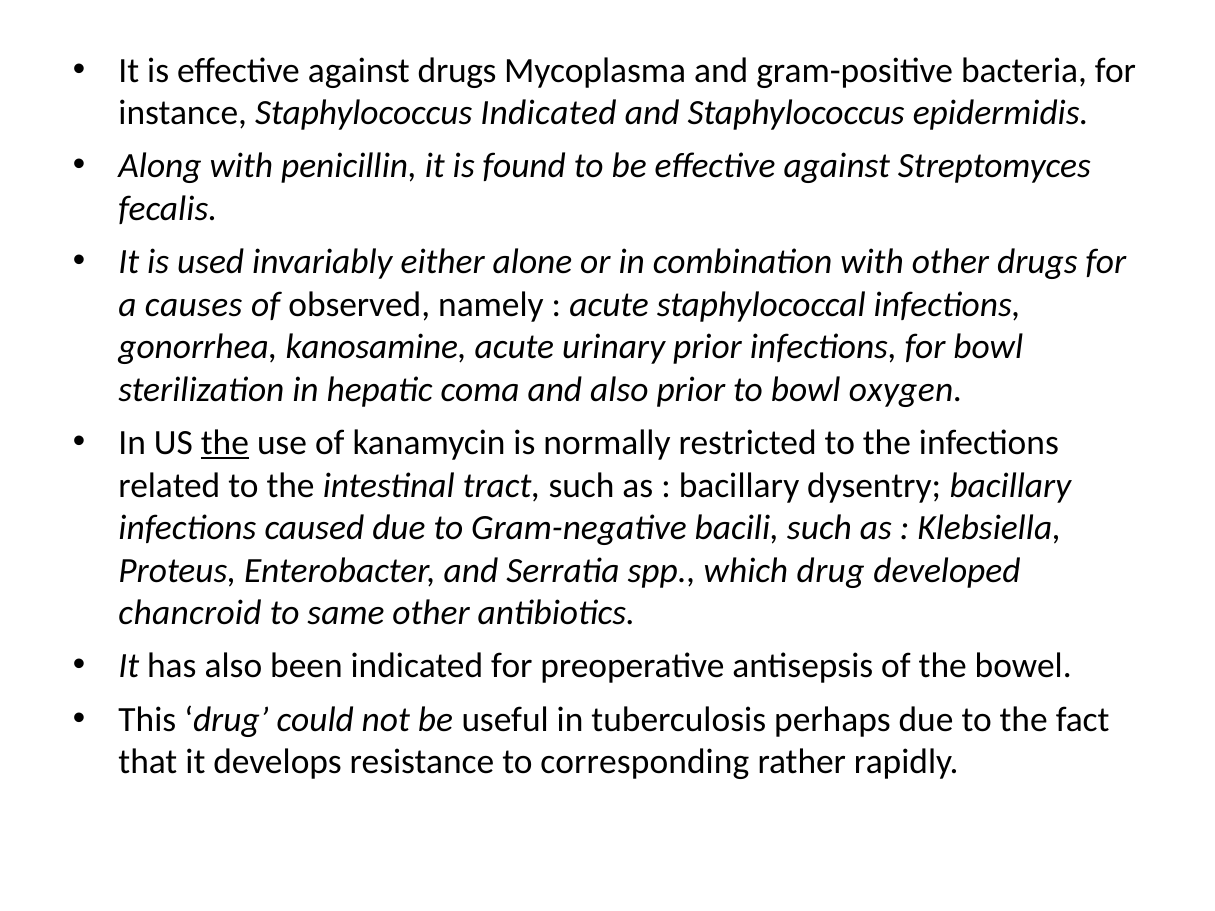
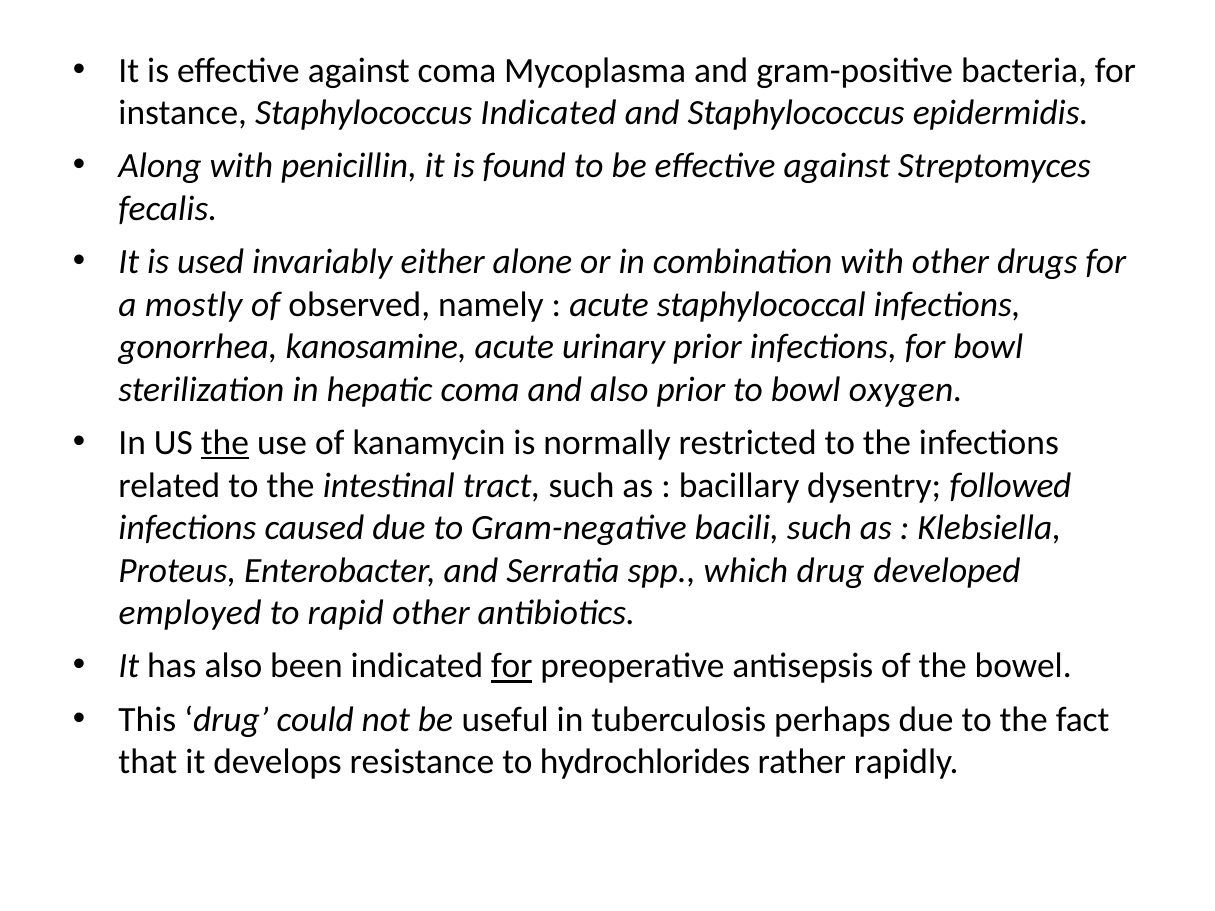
against drugs: drugs -> coma
causes: causes -> mostly
dysentry bacillary: bacillary -> followed
chancroid: chancroid -> employed
same: same -> rapid
for at (512, 666) underline: none -> present
corresponding: corresponding -> hydrochlorides
